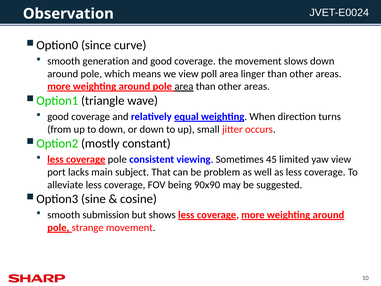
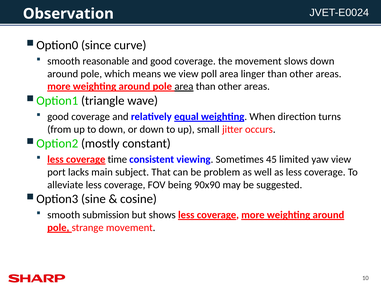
generation: generation -> reasonable
coverage pole: pole -> time
